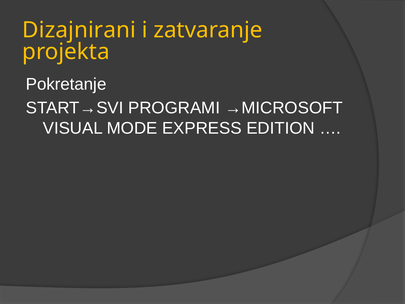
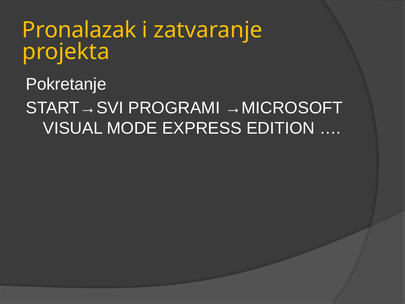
Dizajnirani: Dizajnirani -> Pronalazak
